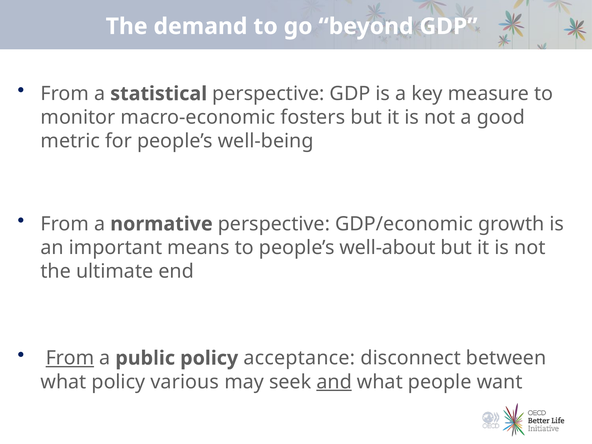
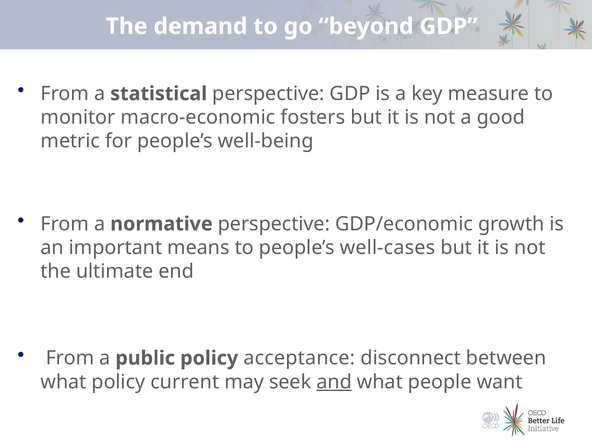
well-about: well-about -> well-cases
From at (70, 358) underline: present -> none
various: various -> current
